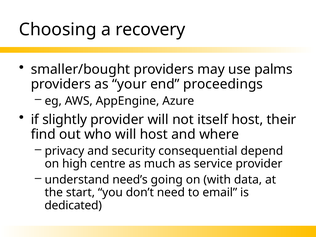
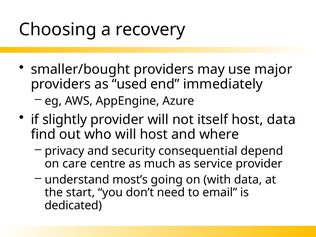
palms: palms -> major
your: your -> used
proceedings: proceedings -> immediately
host their: their -> data
high: high -> care
need’s: need’s -> most’s
